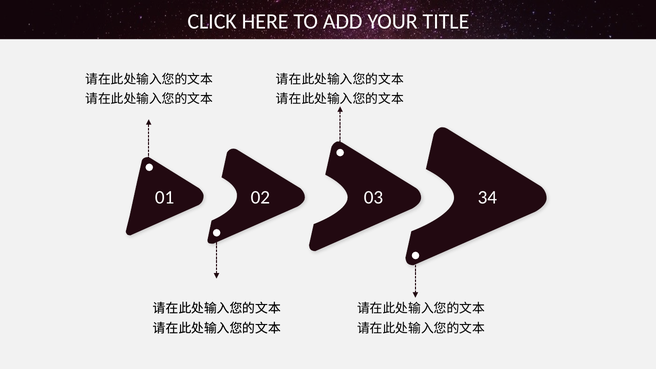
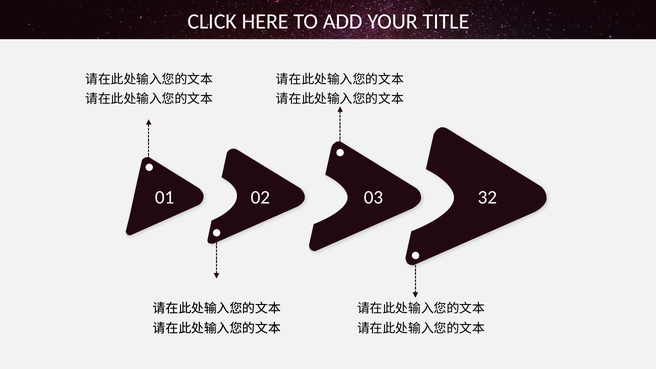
34: 34 -> 32
